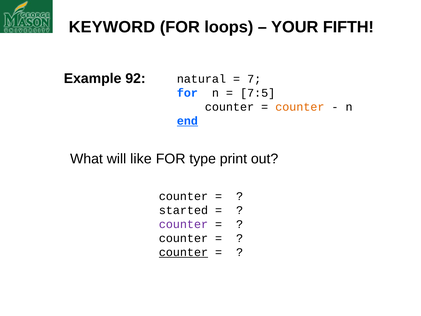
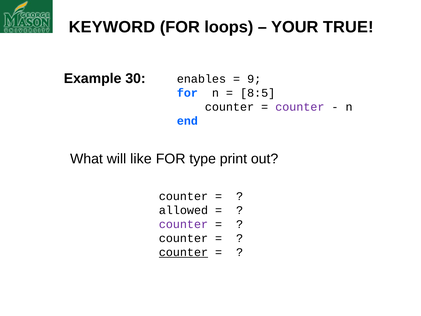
FIFTH: FIFTH -> TRUE
92: 92 -> 30
natural: natural -> enables
7: 7 -> 9
7:5: 7:5 -> 8:5
counter at (300, 107) colour: orange -> purple
end underline: present -> none
started: started -> allowed
